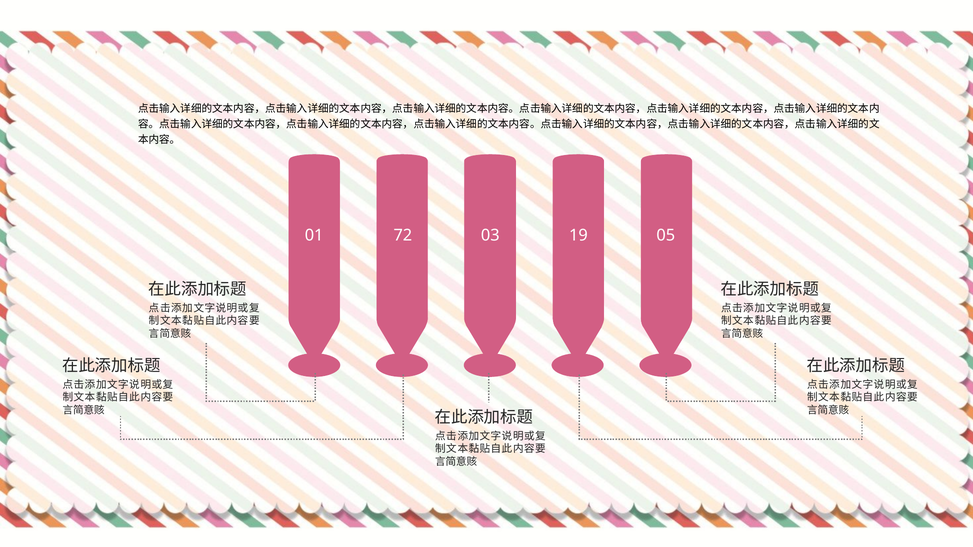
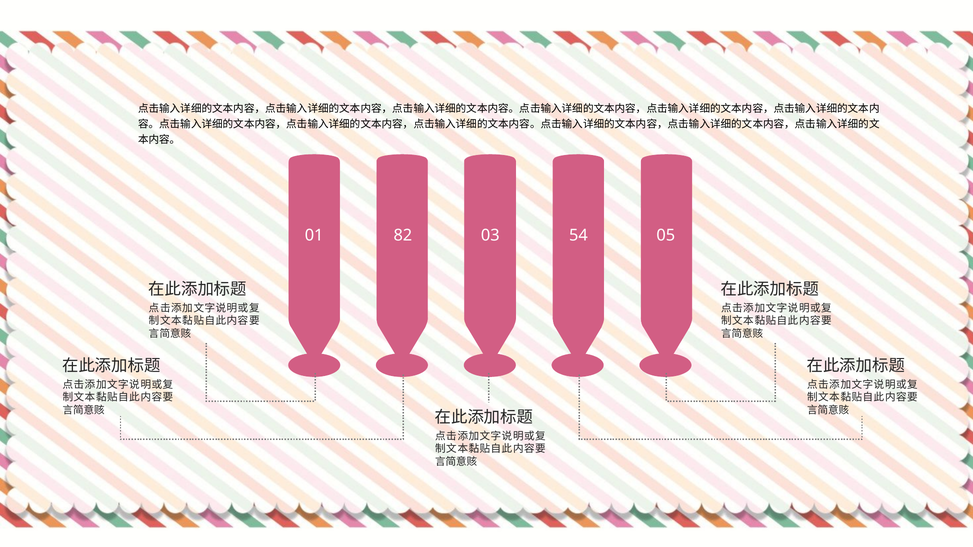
72: 72 -> 82
19: 19 -> 54
